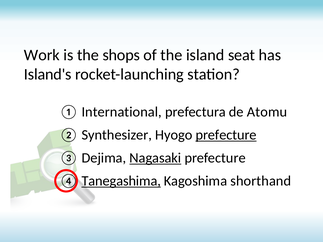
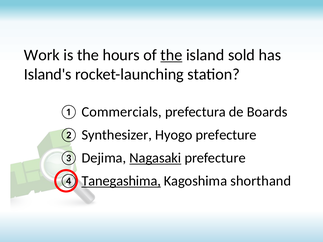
shops: shops -> hours
the at (171, 55) underline: none -> present
seat: seat -> sold
International: International -> Commercials
Atomu: Atomu -> Boards
prefecture at (226, 135) underline: present -> none
